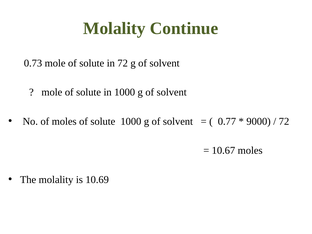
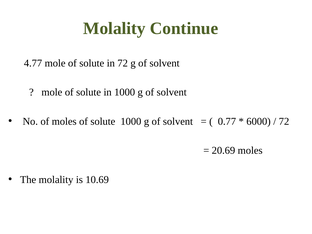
0.73: 0.73 -> 4.77
9000: 9000 -> 6000
10.67: 10.67 -> 20.69
